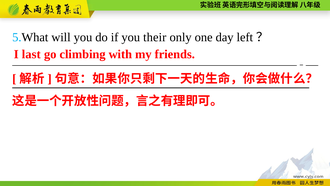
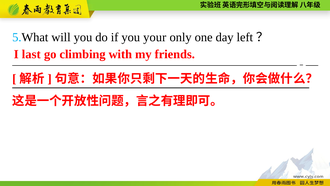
their: their -> your
